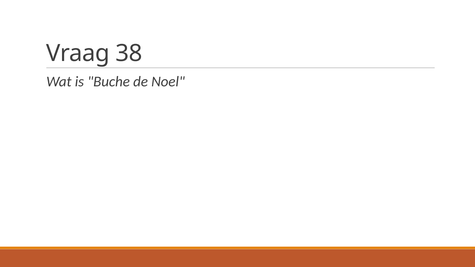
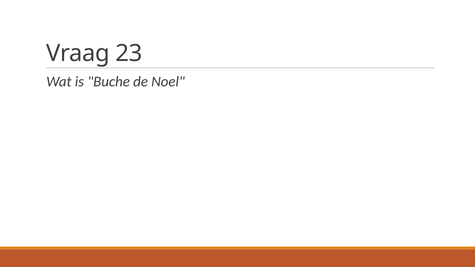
38: 38 -> 23
